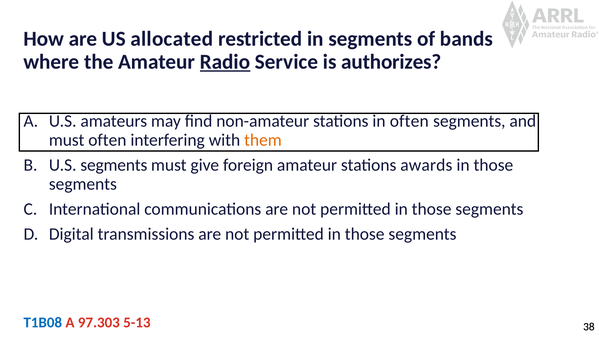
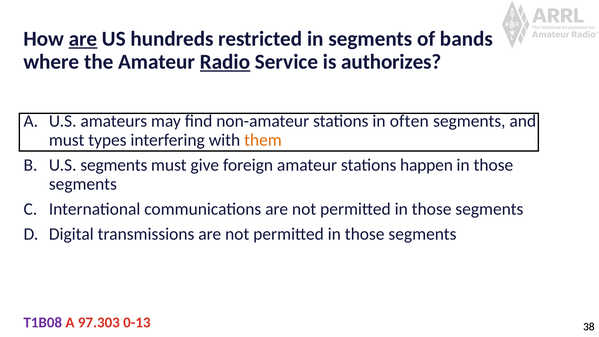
are at (83, 39) underline: none -> present
allocated: allocated -> hundreds
must often: often -> types
awards: awards -> happen
T1B08 colour: blue -> purple
5-13: 5-13 -> 0-13
